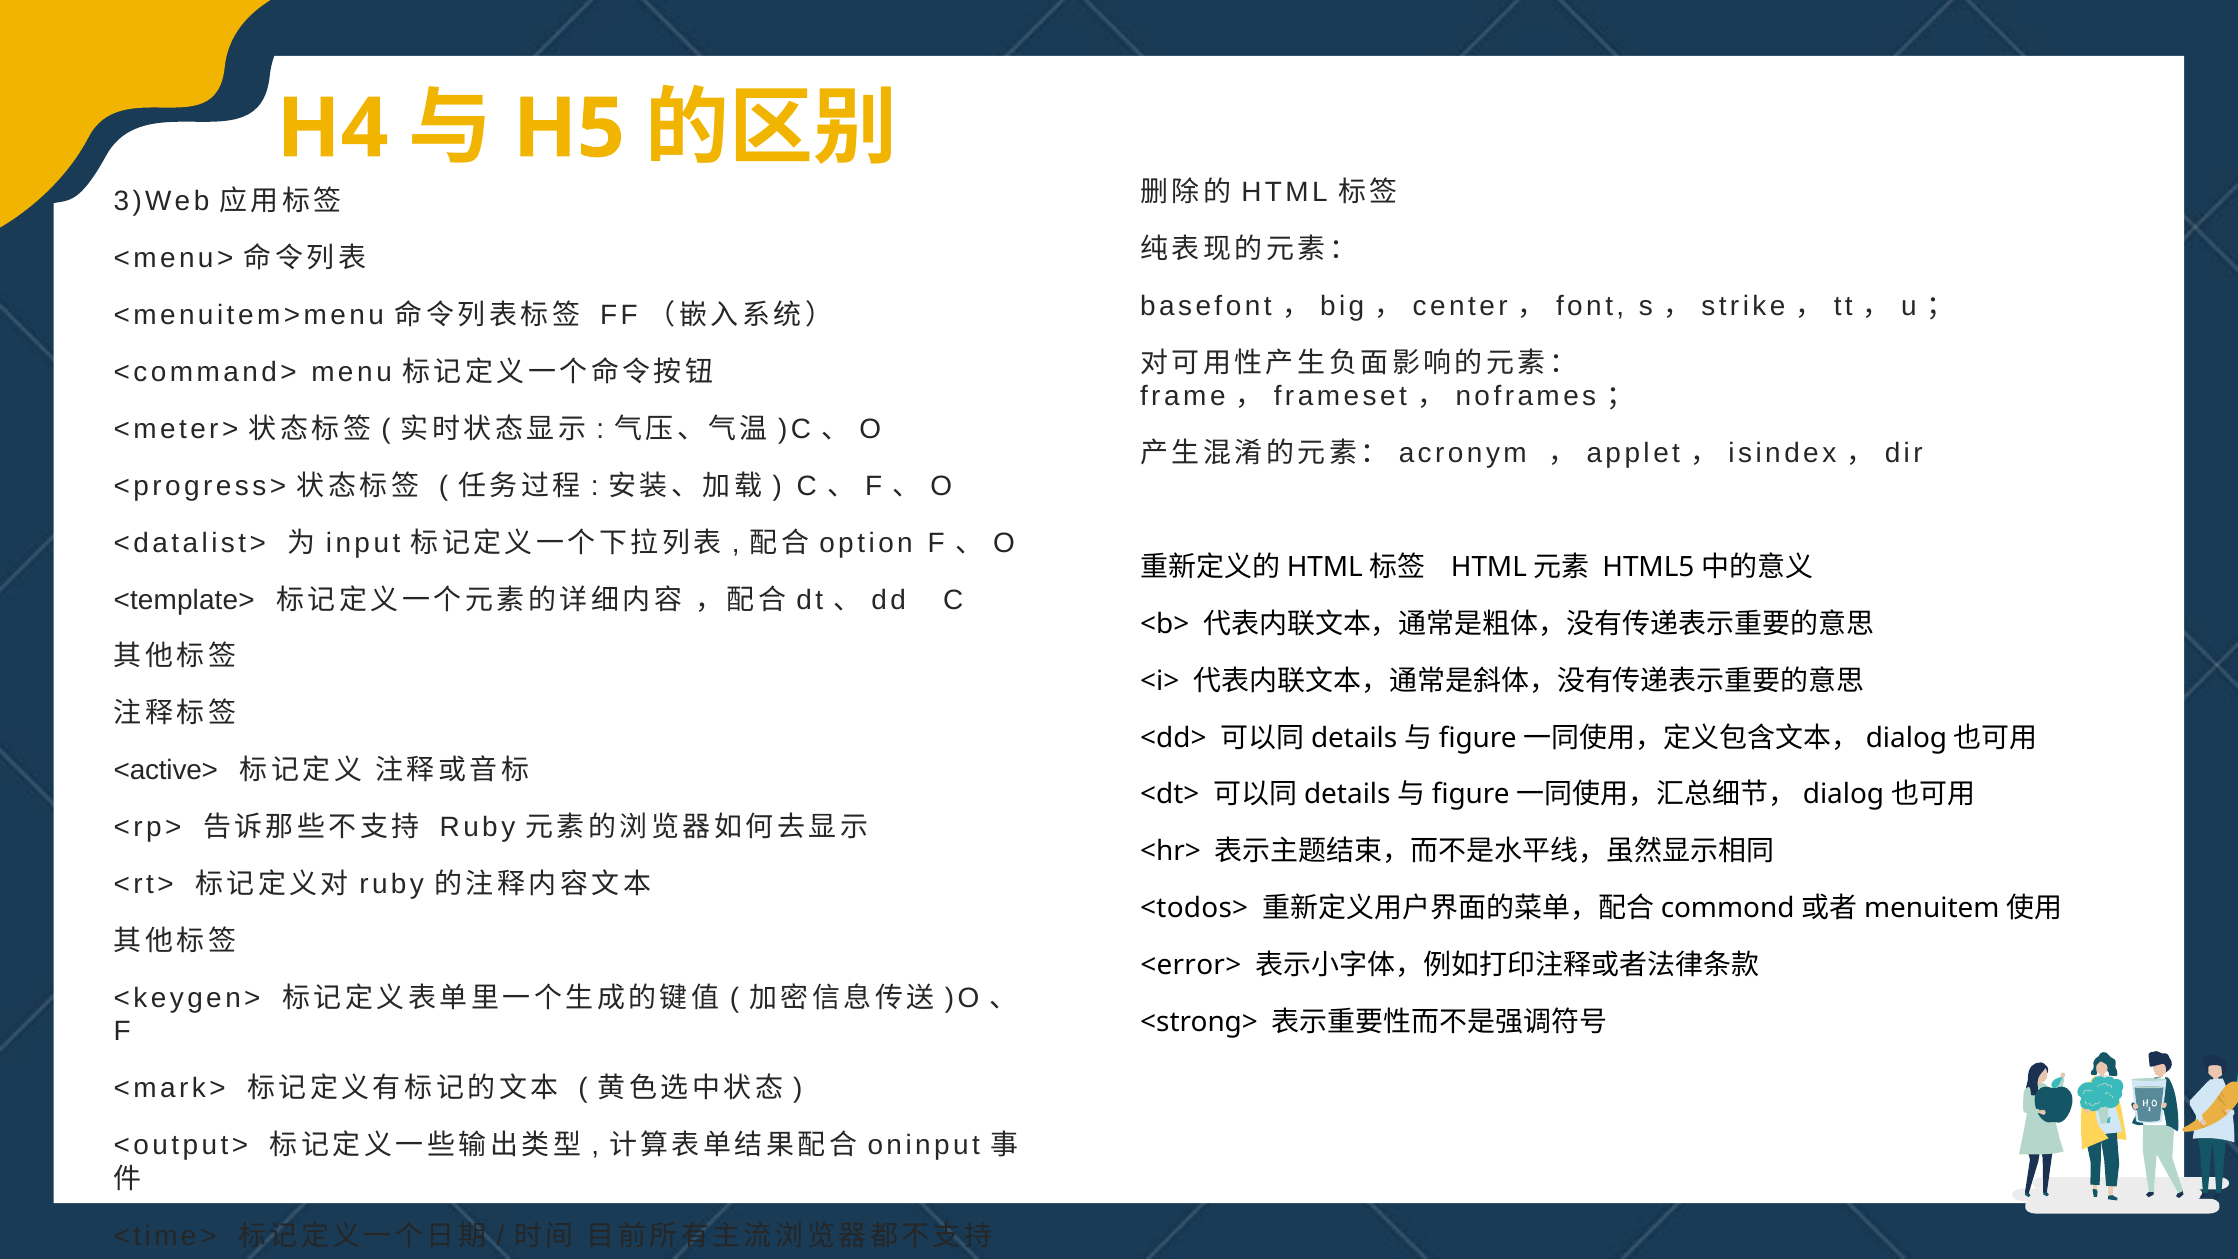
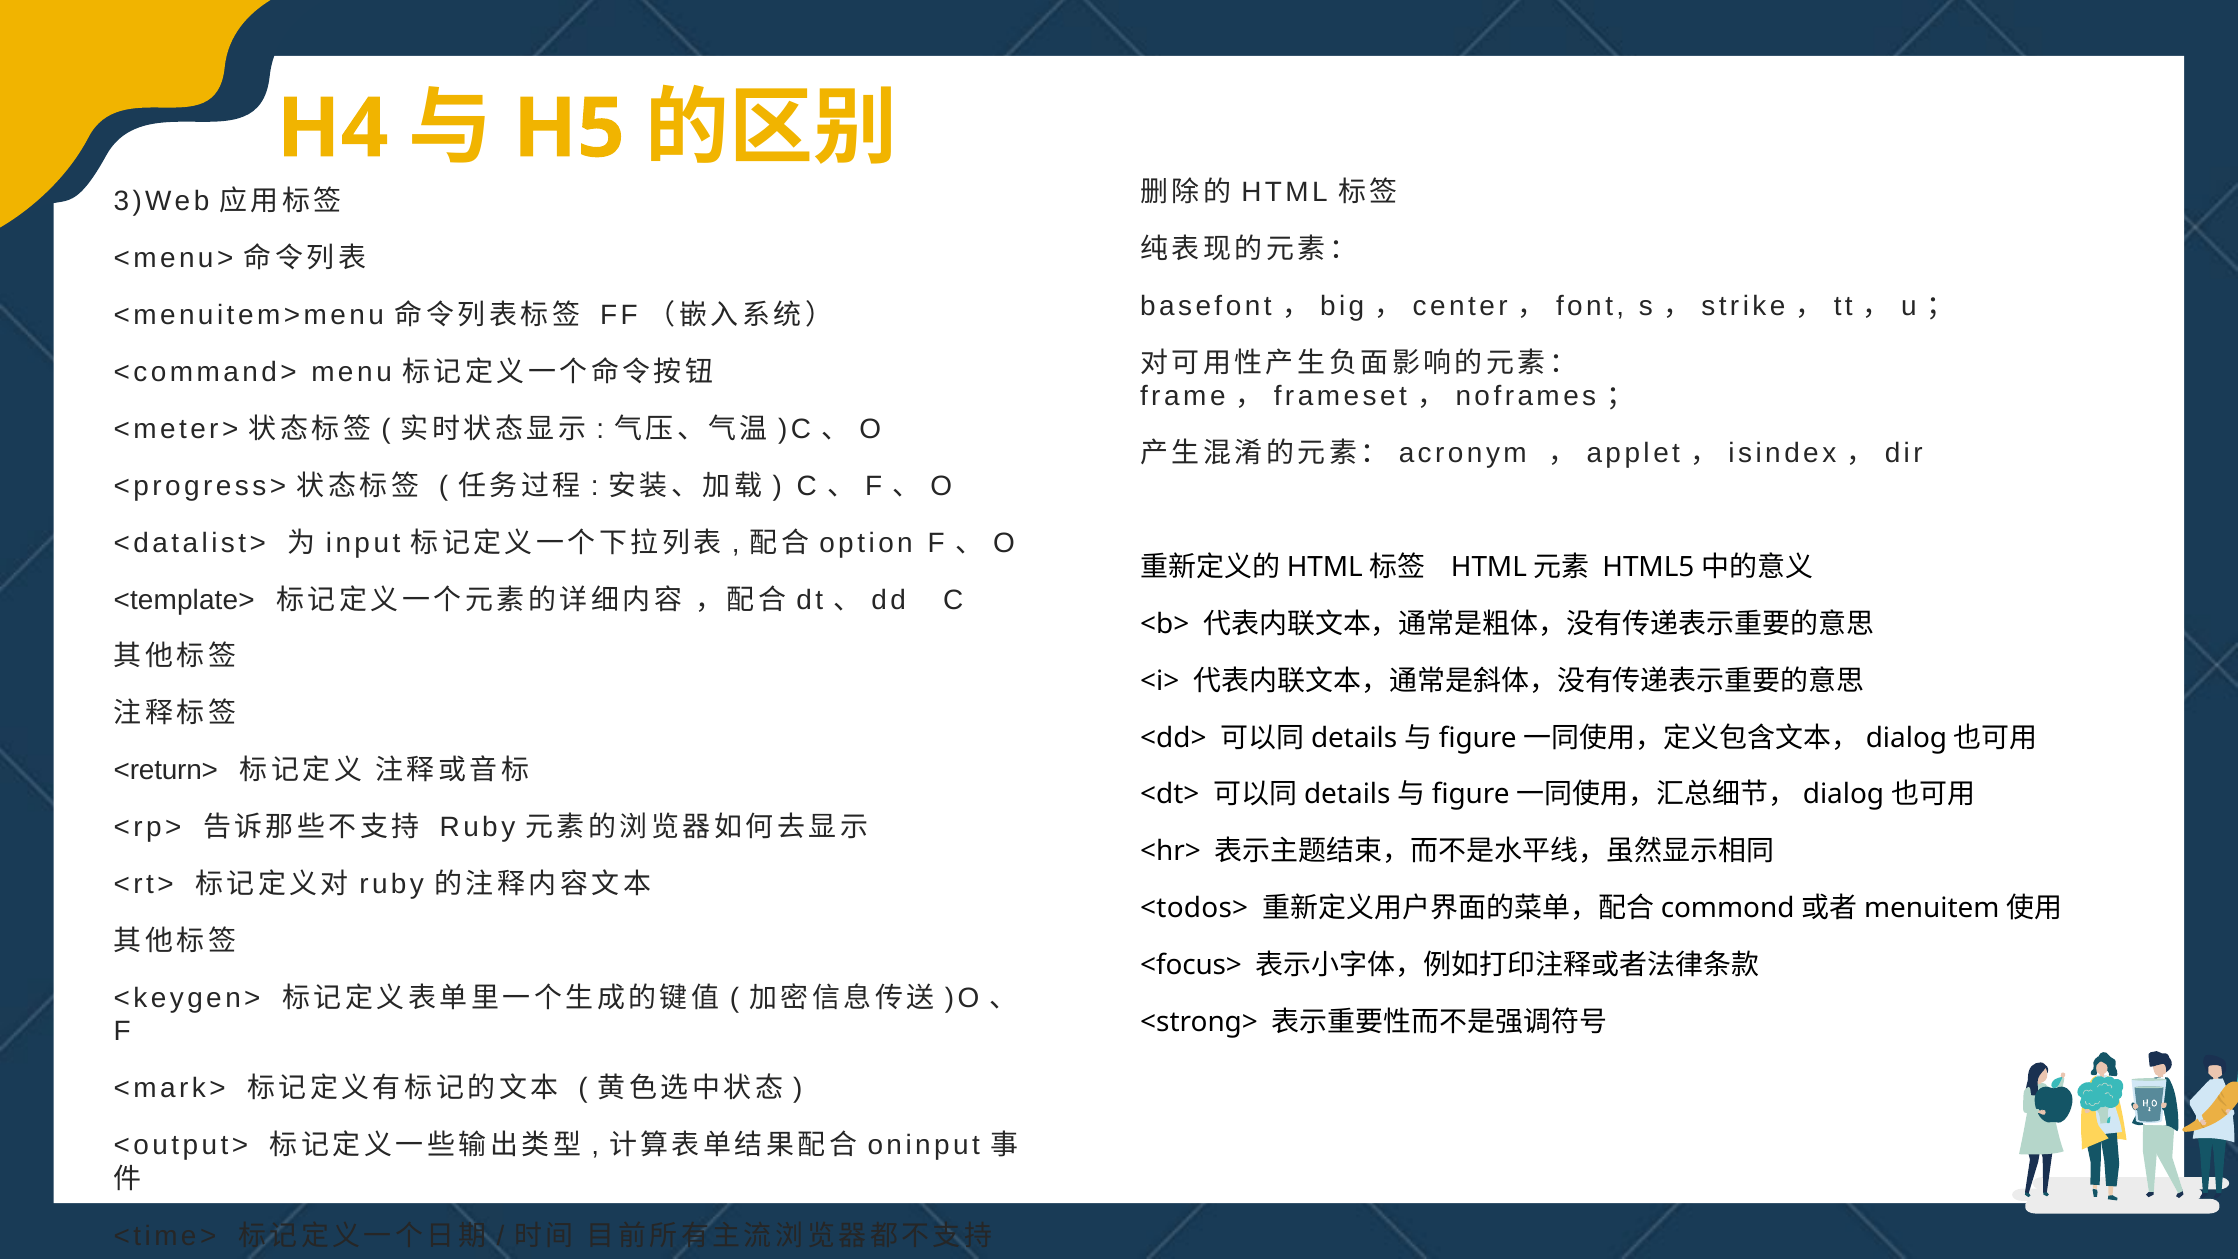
<active>: <active> -> <return>
<error>: <error> -> <focus>
